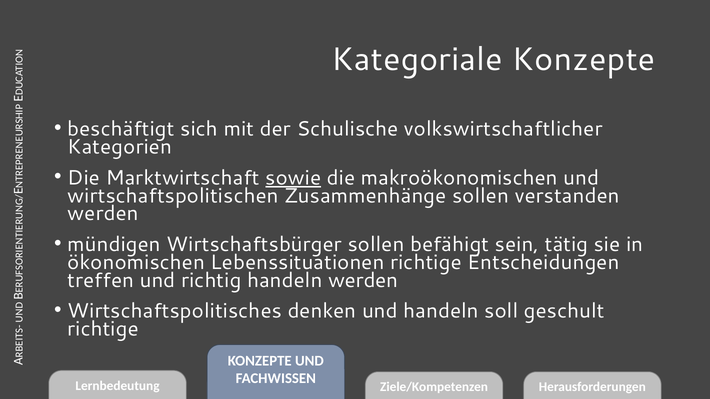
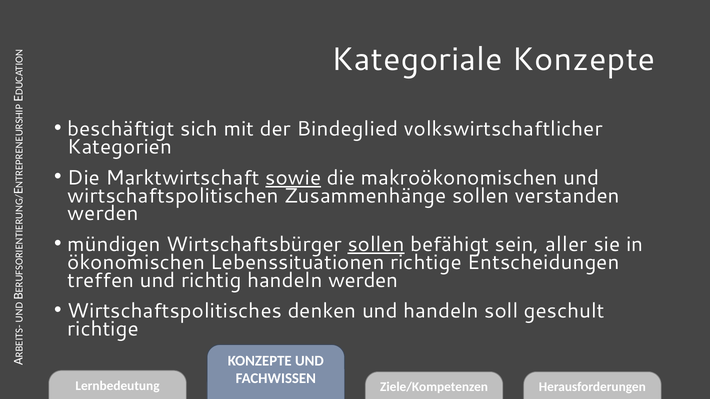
Schulische: Schulische -> Bindeglied
sollen at (376, 245) underline: none -> present
tätig: tätig -> aller
